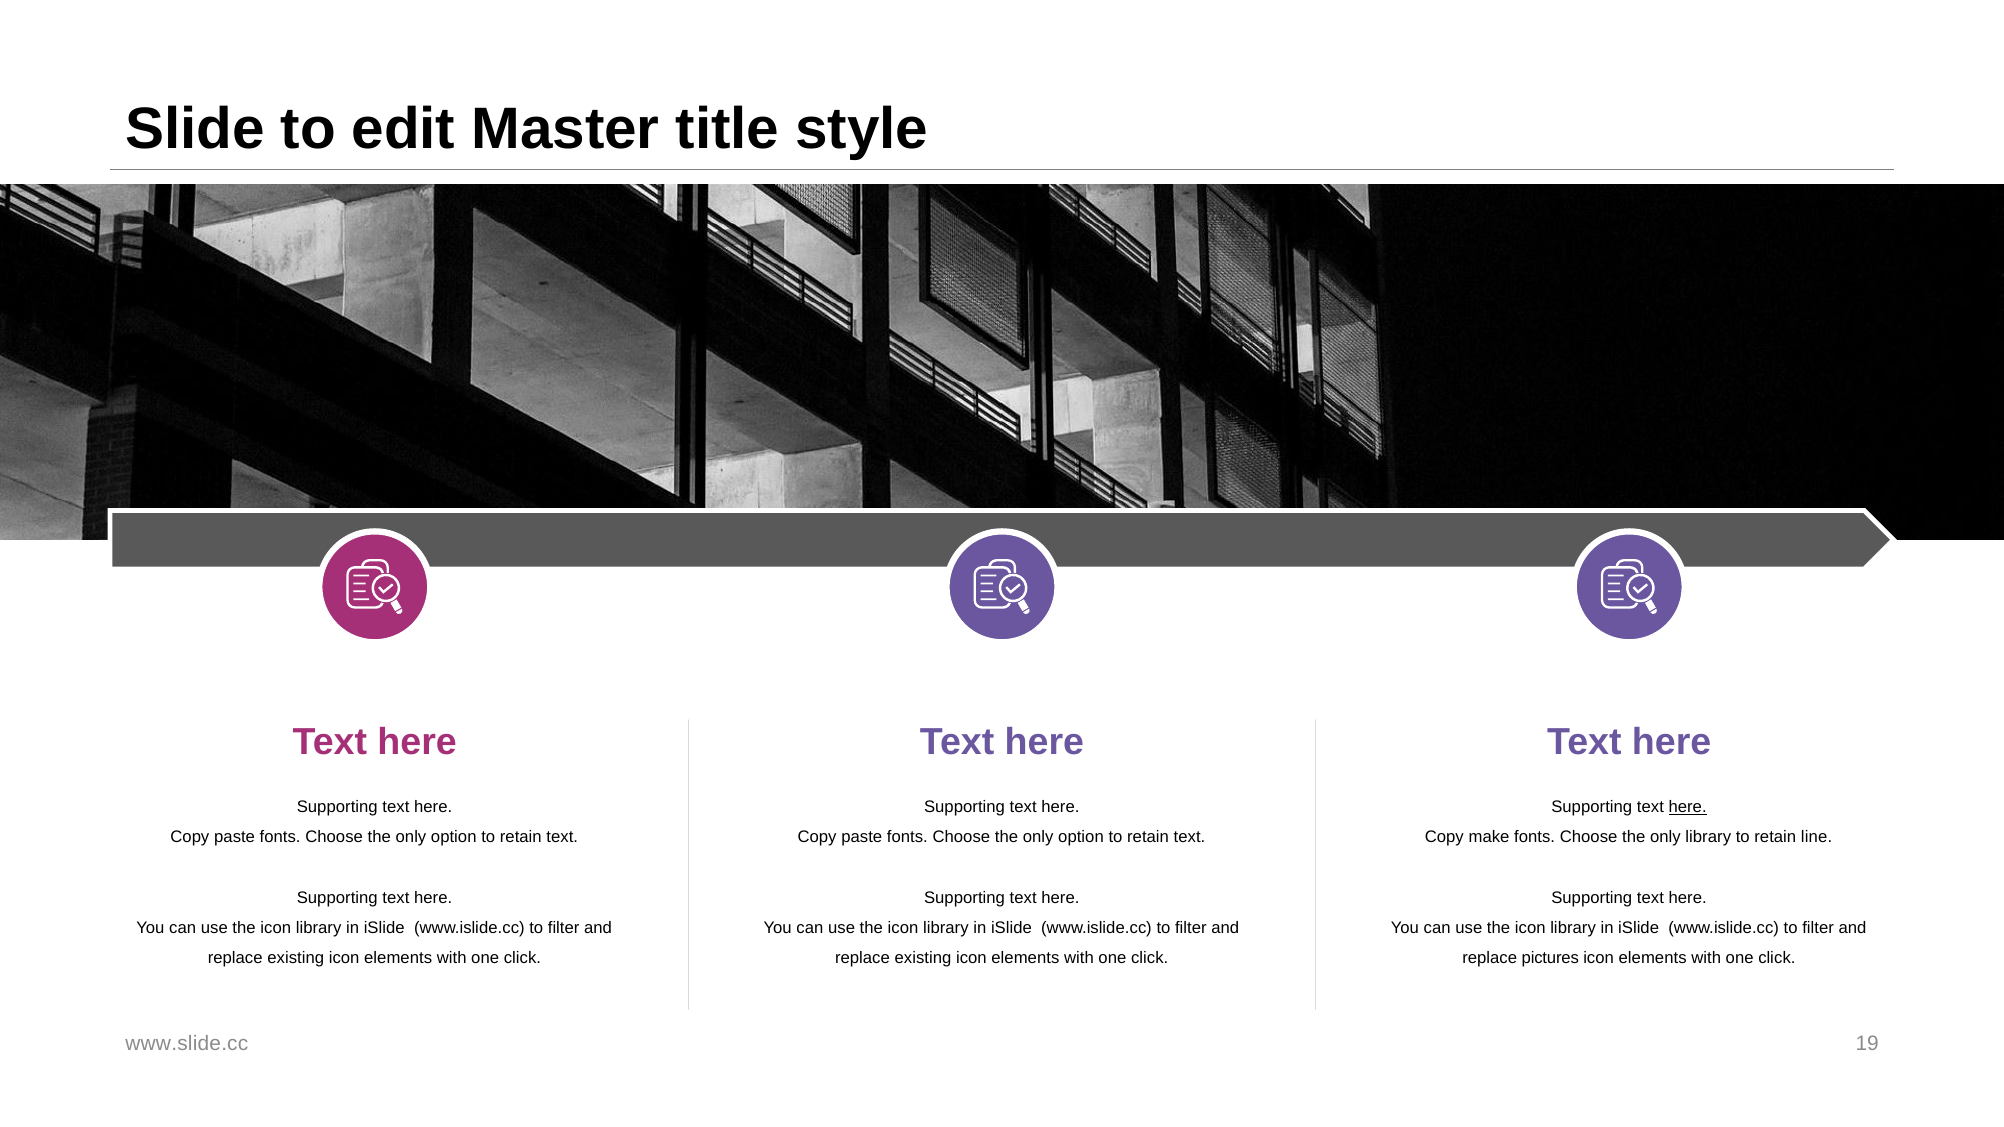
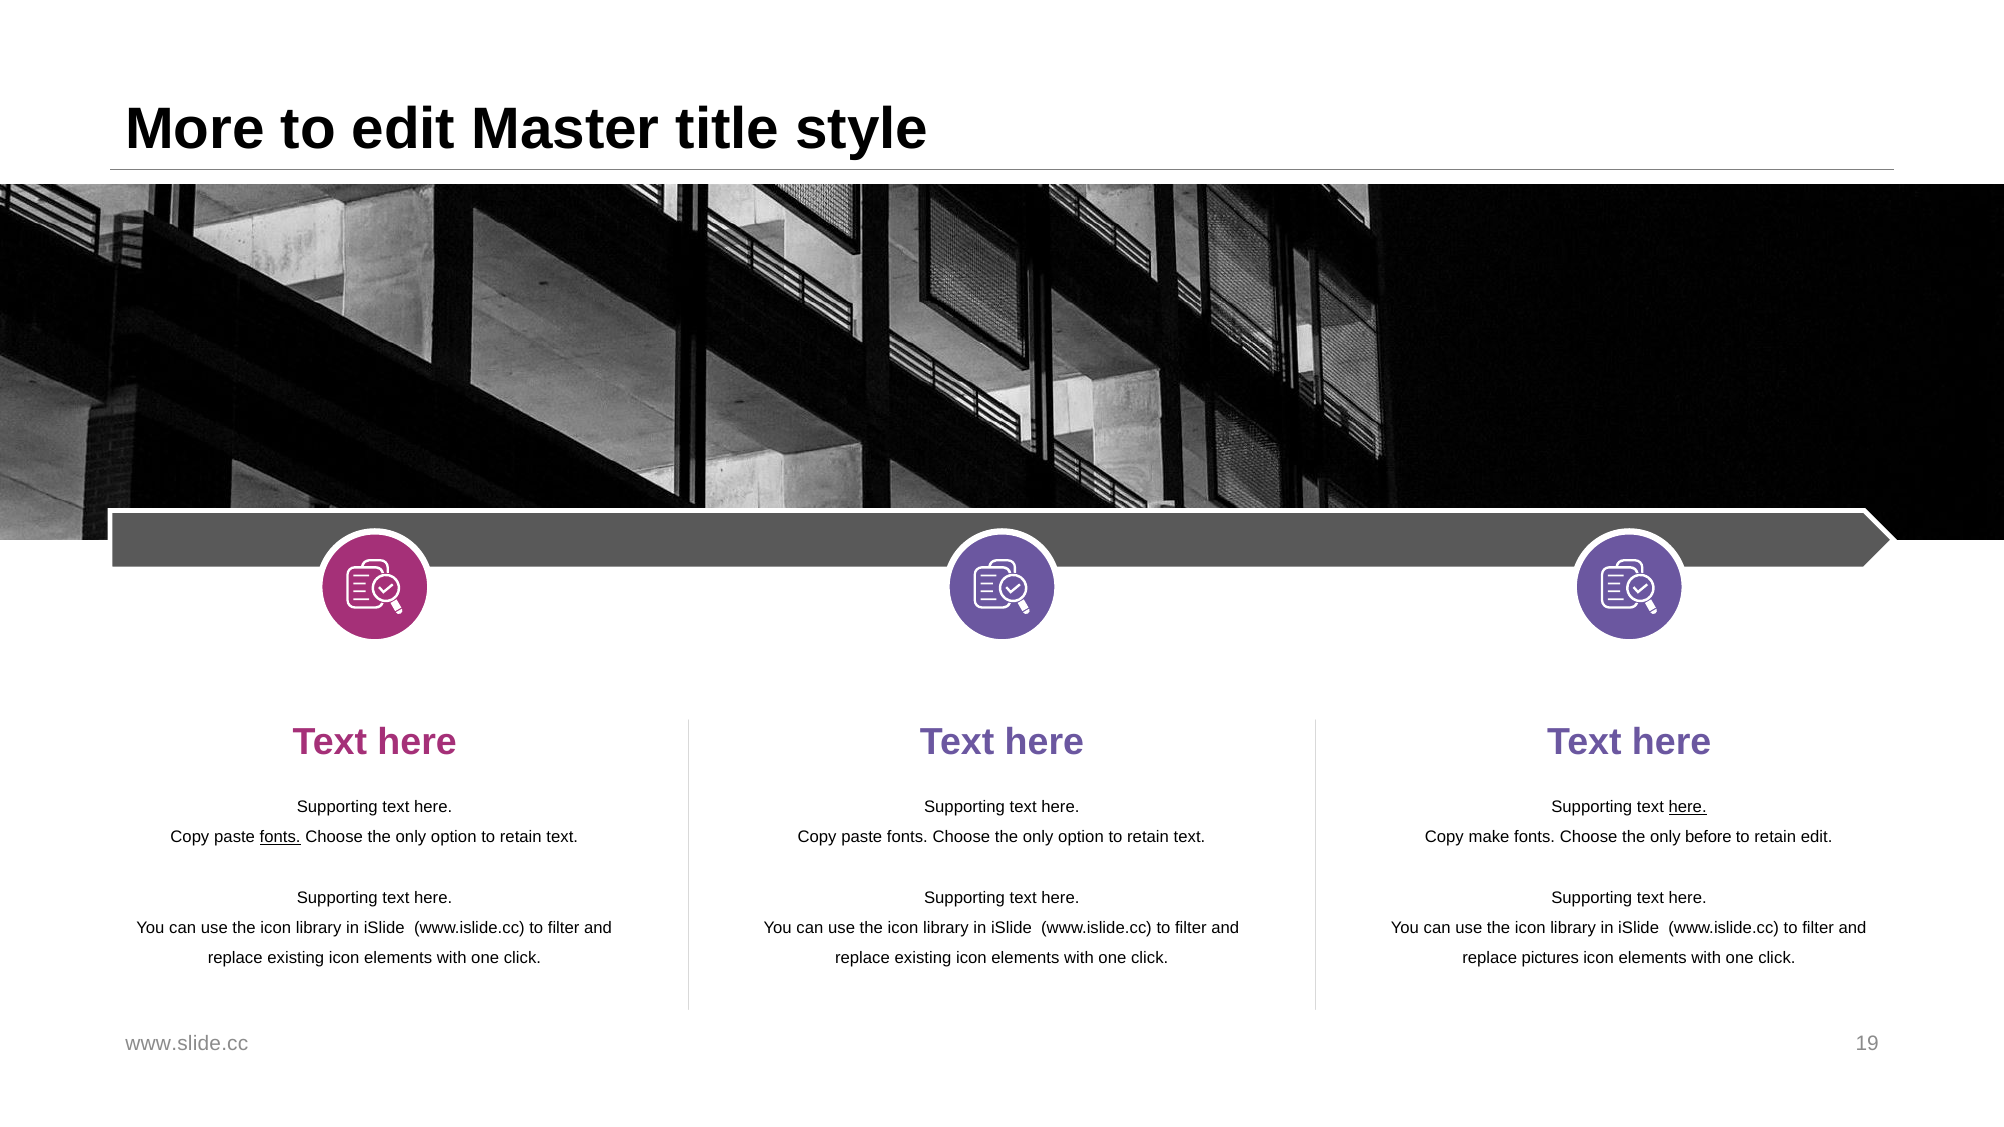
Slide: Slide -> More
fonts at (280, 838) underline: none -> present
only library: library -> before
retain line: line -> edit
